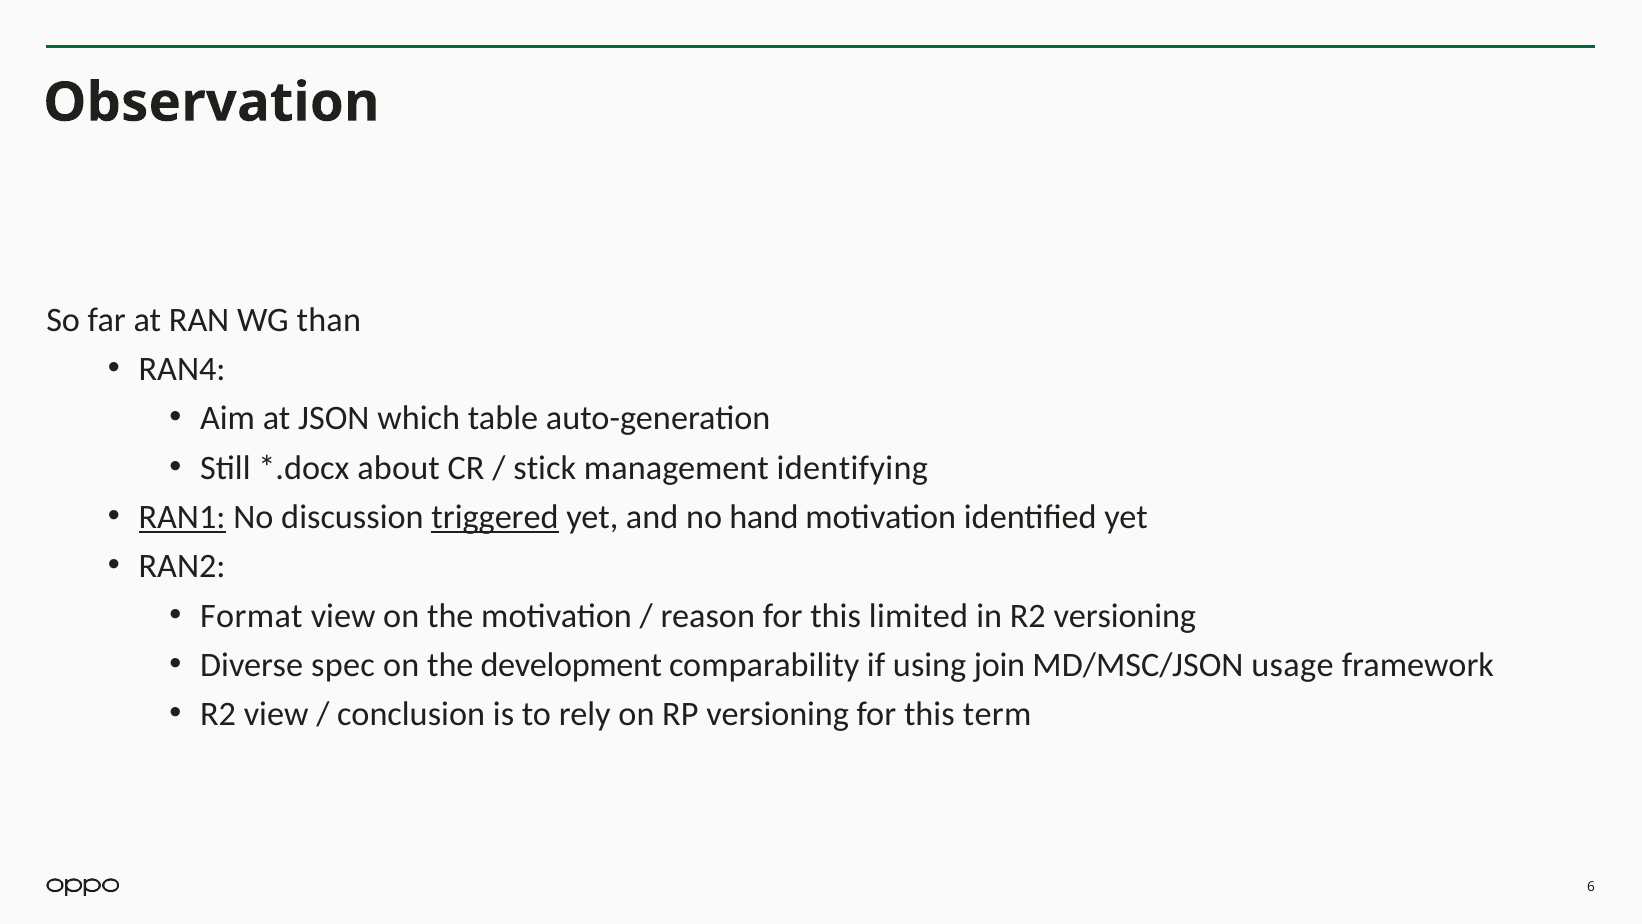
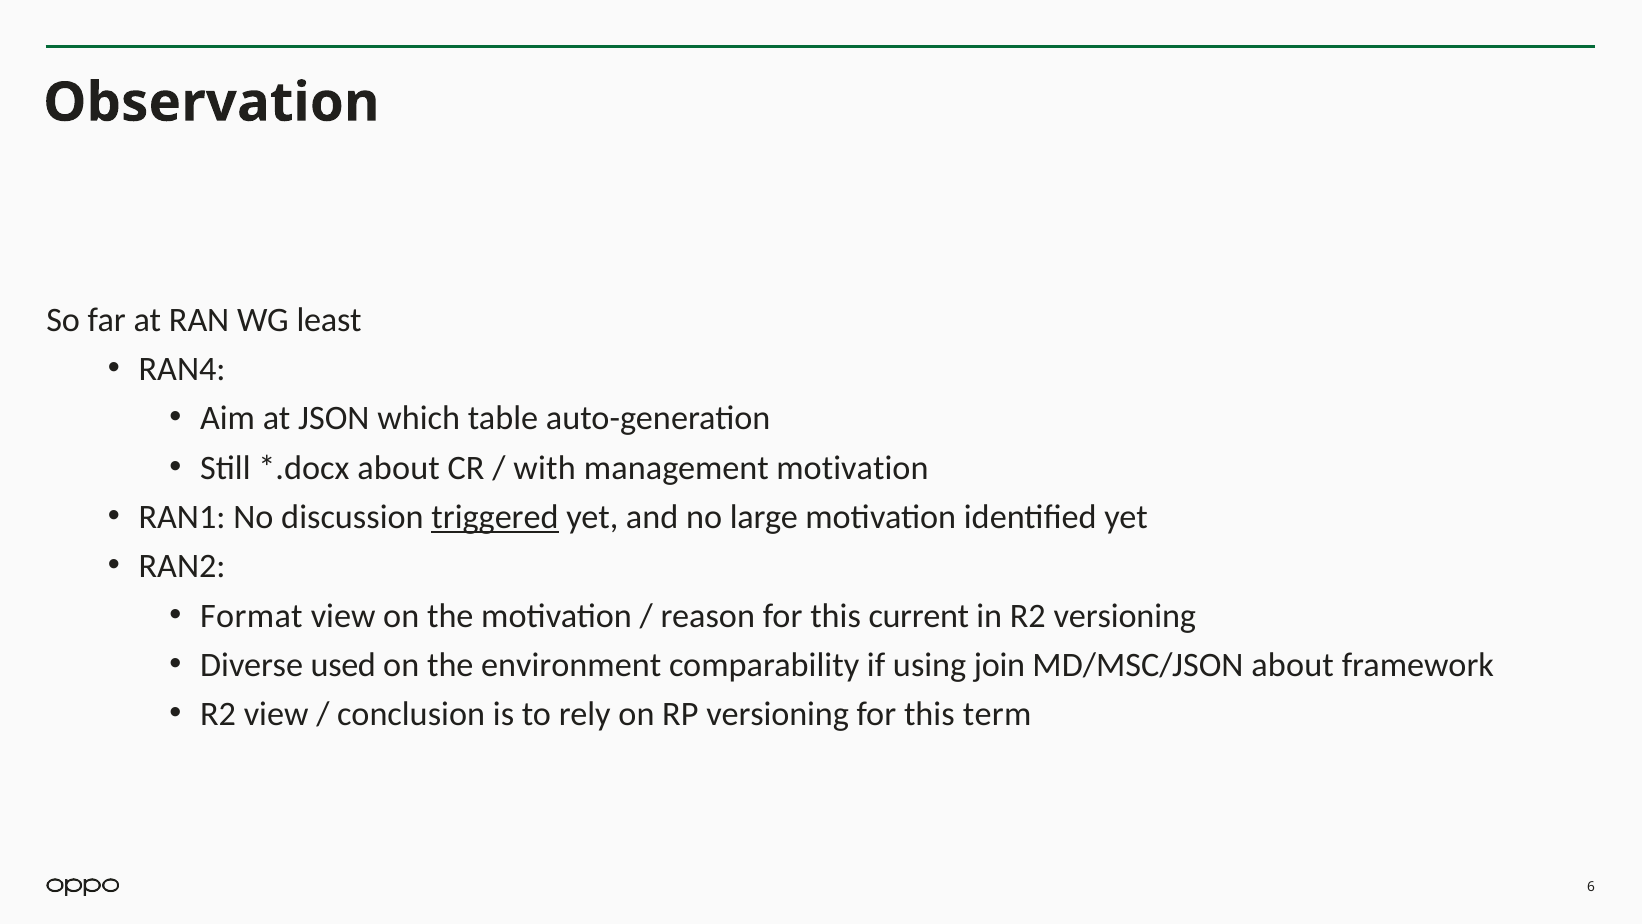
than: than -> least
stick: stick -> with
management identifying: identifying -> motivation
RAN1 underline: present -> none
hand: hand -> large
limited: limited -> current
spec: spec -> used
development: development -> environment
MD/MSC/JSON usage: usage -> about
